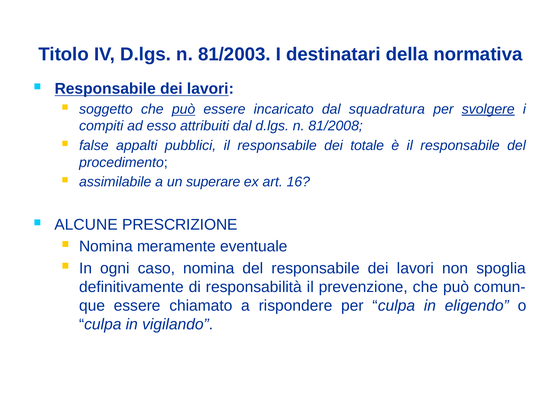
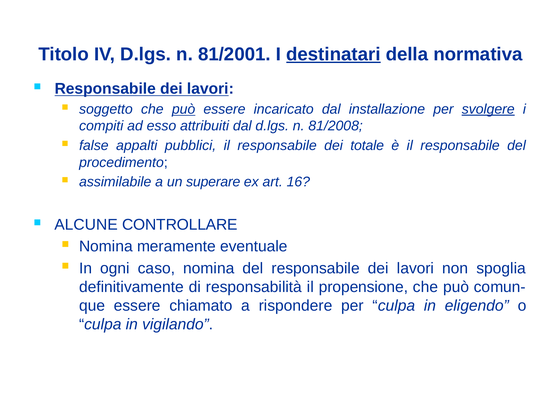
81/2003: 81/2003 -> 81/2001
destinatari underline: none -> present
squadratura: squadratura -> installazione
PRESCRIZIONE: PRESCRIZIONE -> CONTROLLARE
prevenzione: prevenzione -> propensione
